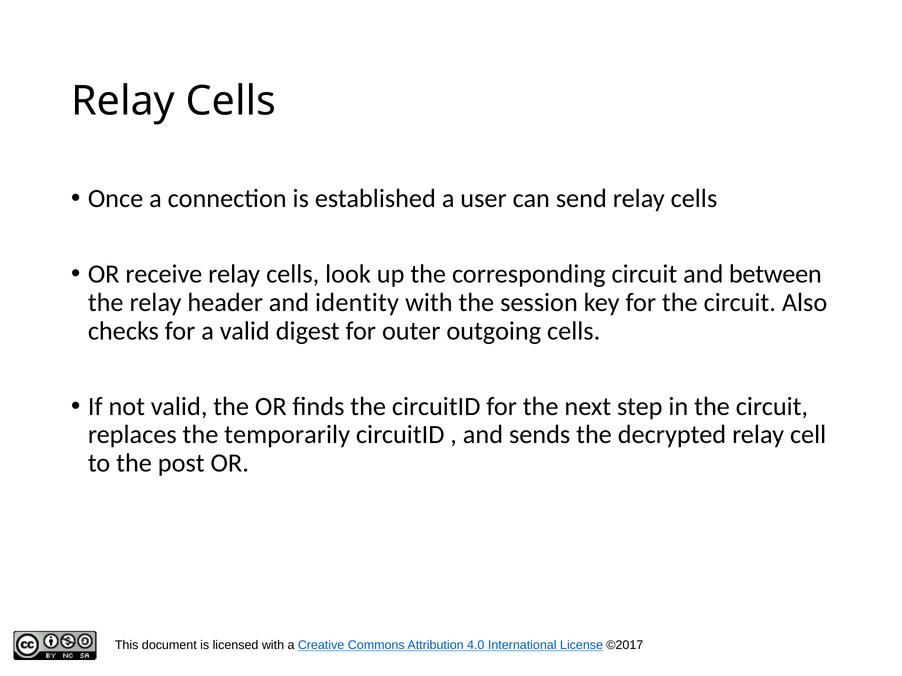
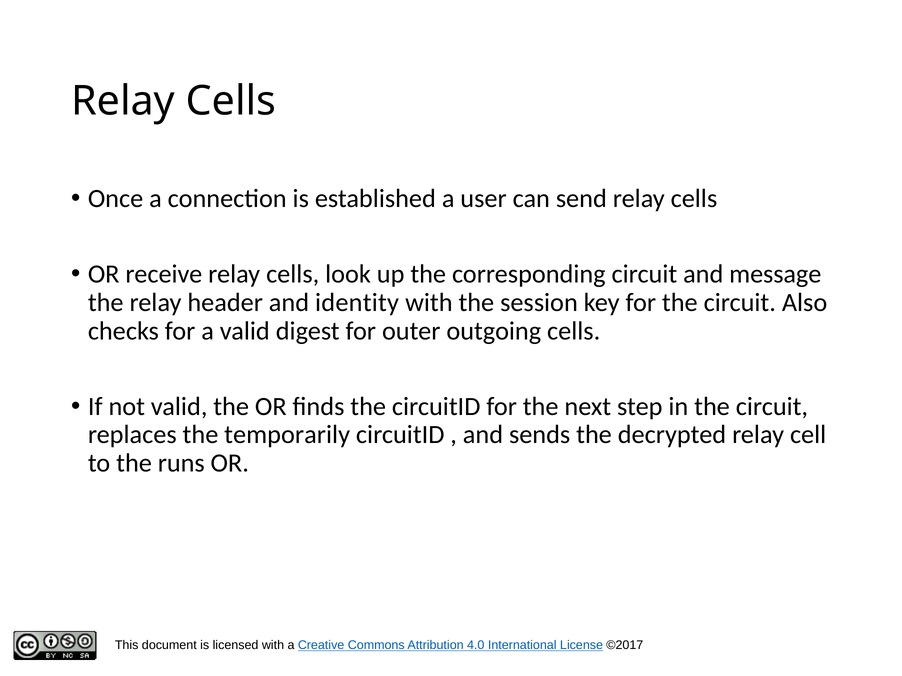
between: between -> message
post: post -> runs
